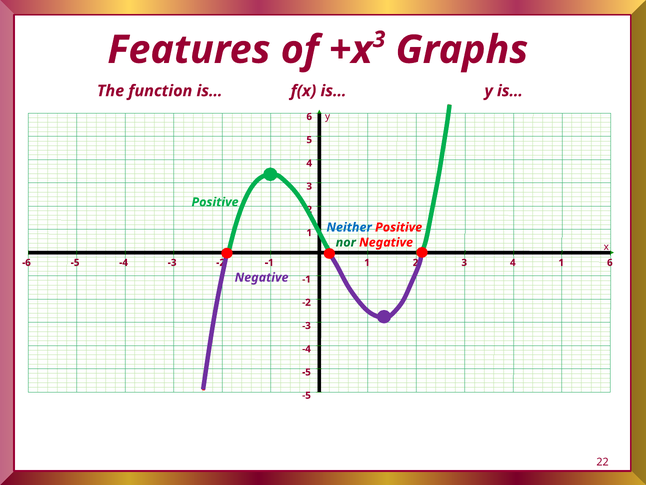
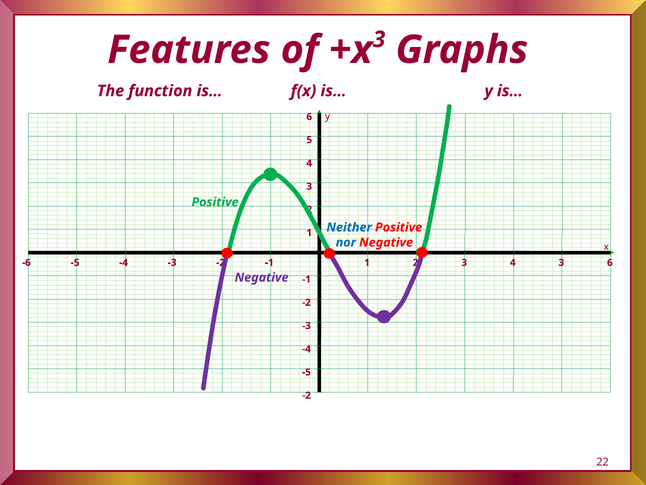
nor colour: green -> blue
4 1: 1 -> 3
-5 at (306, 395): -5 -> -2
